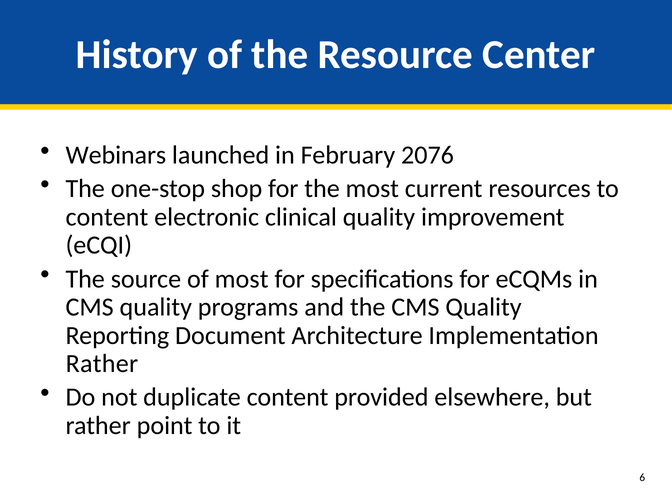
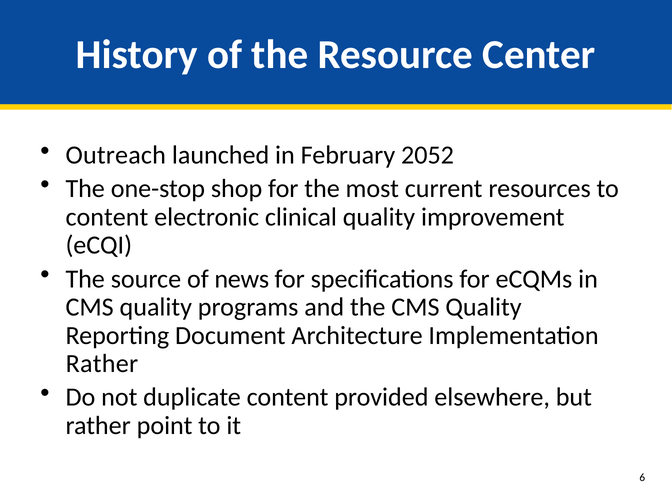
Webinars: Webinars -> Outreach
2076: 2076 -> 2052
of most: most -> news
